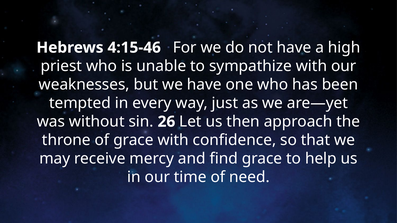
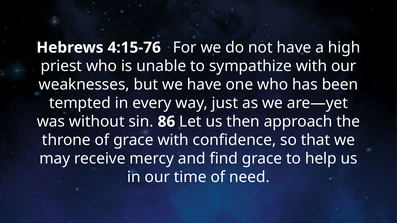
4:15-46: 4:15-46 -> 4:15-76
26: 26 -> 86
